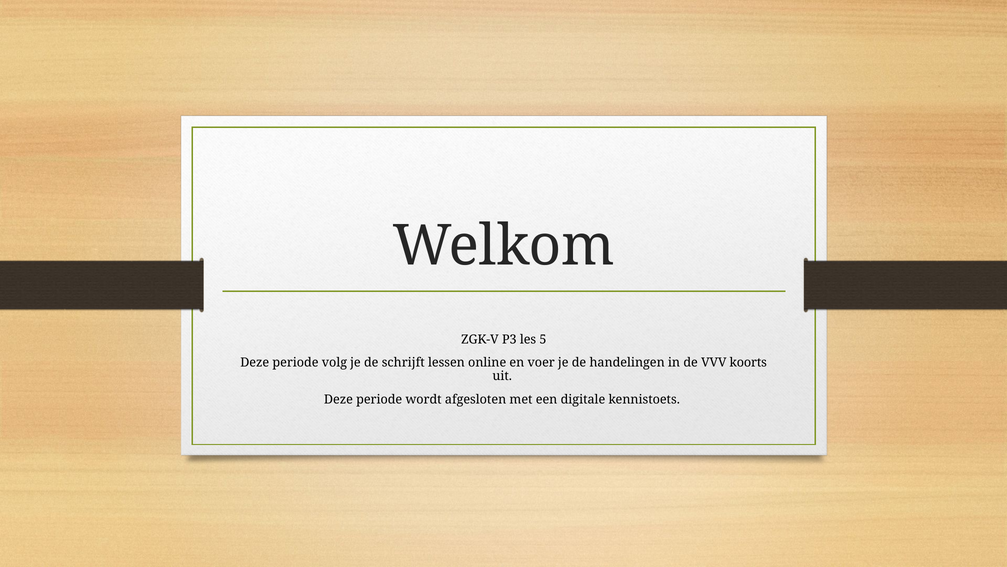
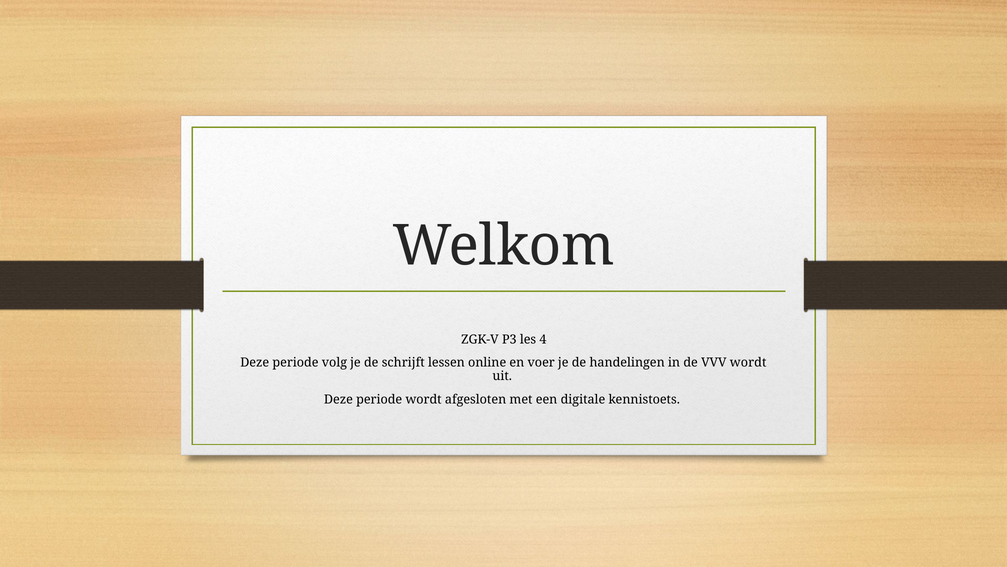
5: 5 -> 4
VVV koorts: koorts -> wordt
